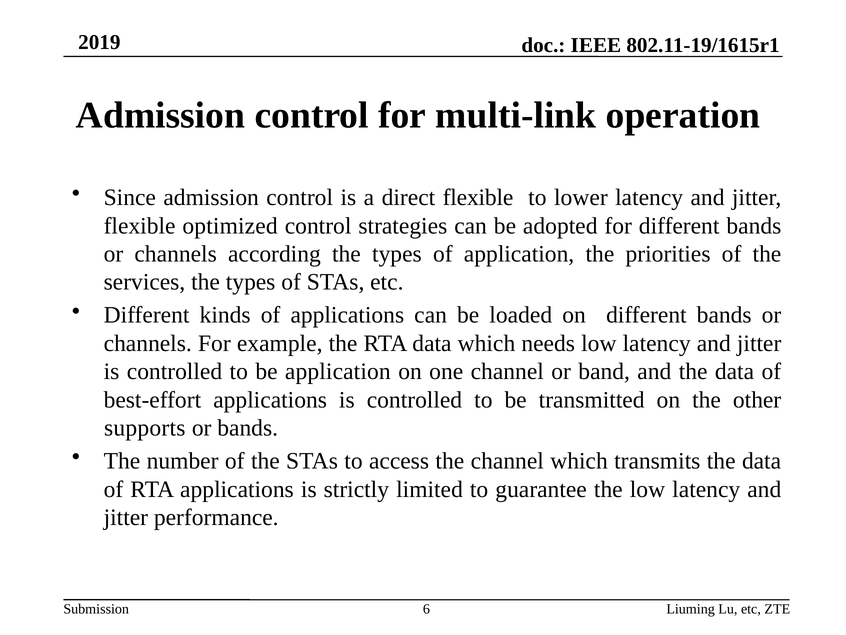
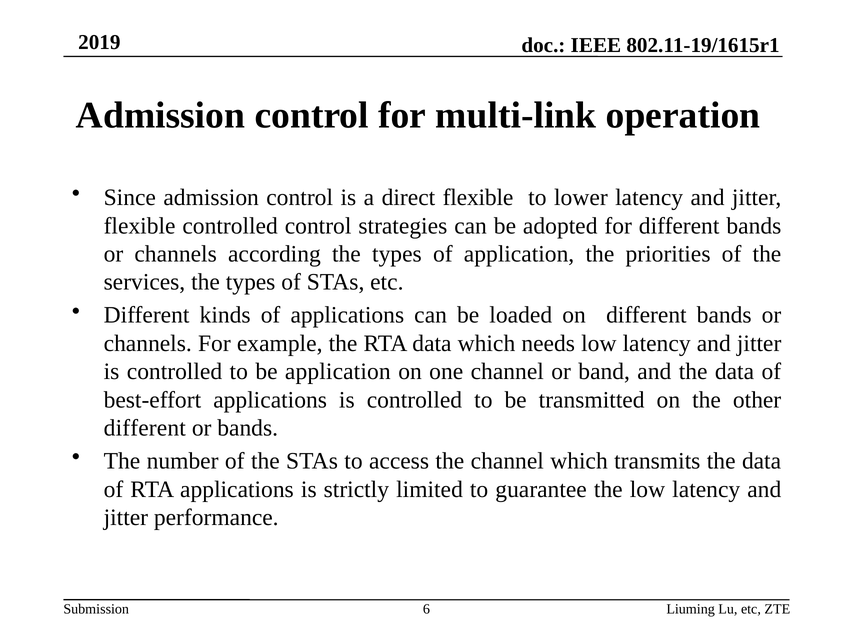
flexible optimized: optimized -> controlled
supports at (145, 428): supports -> different
